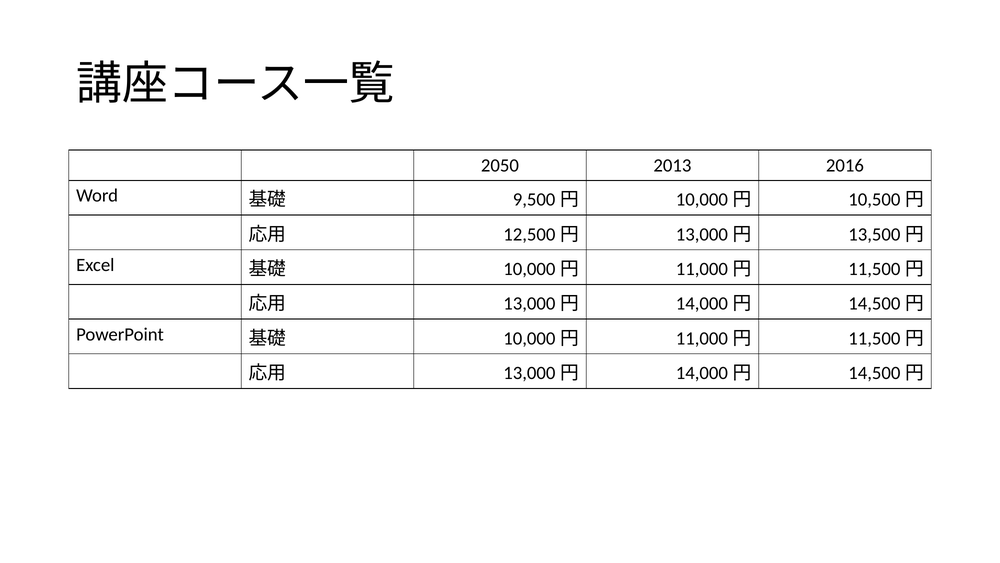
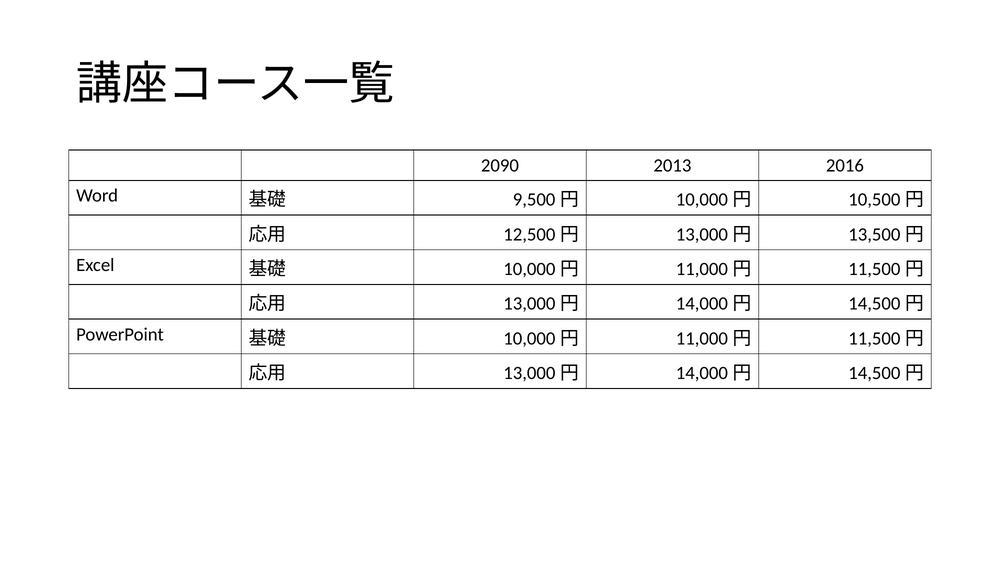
2050: 2050 -> 2090
